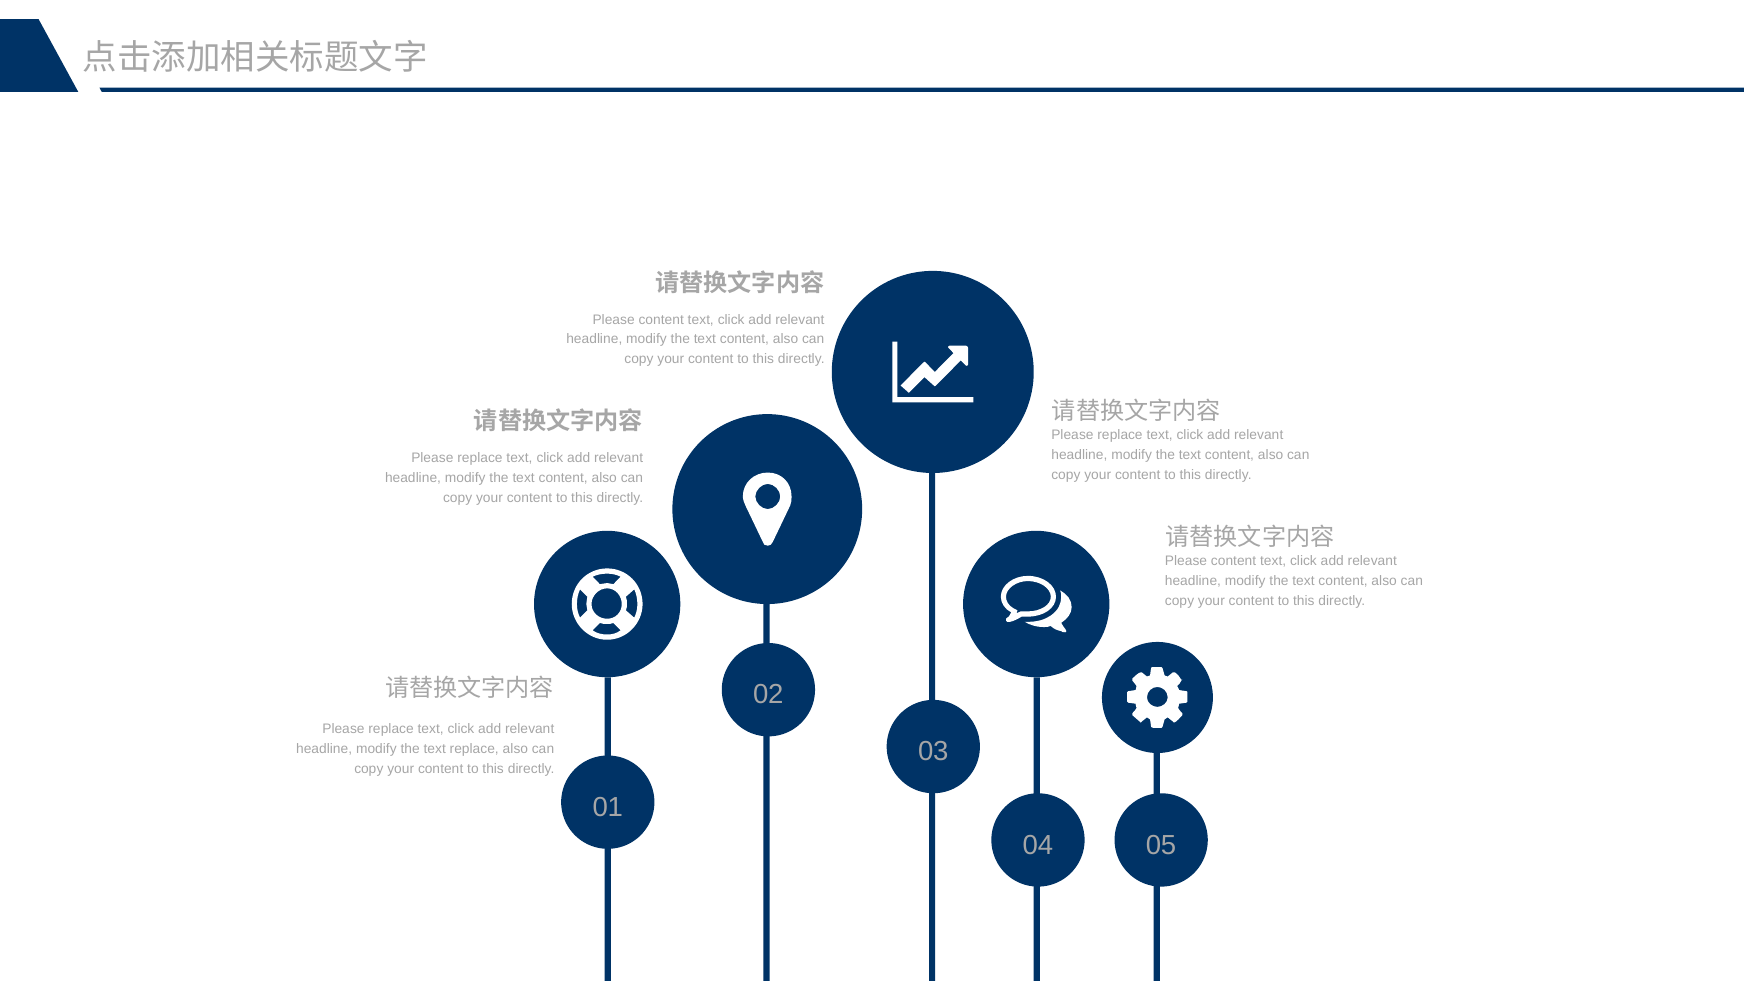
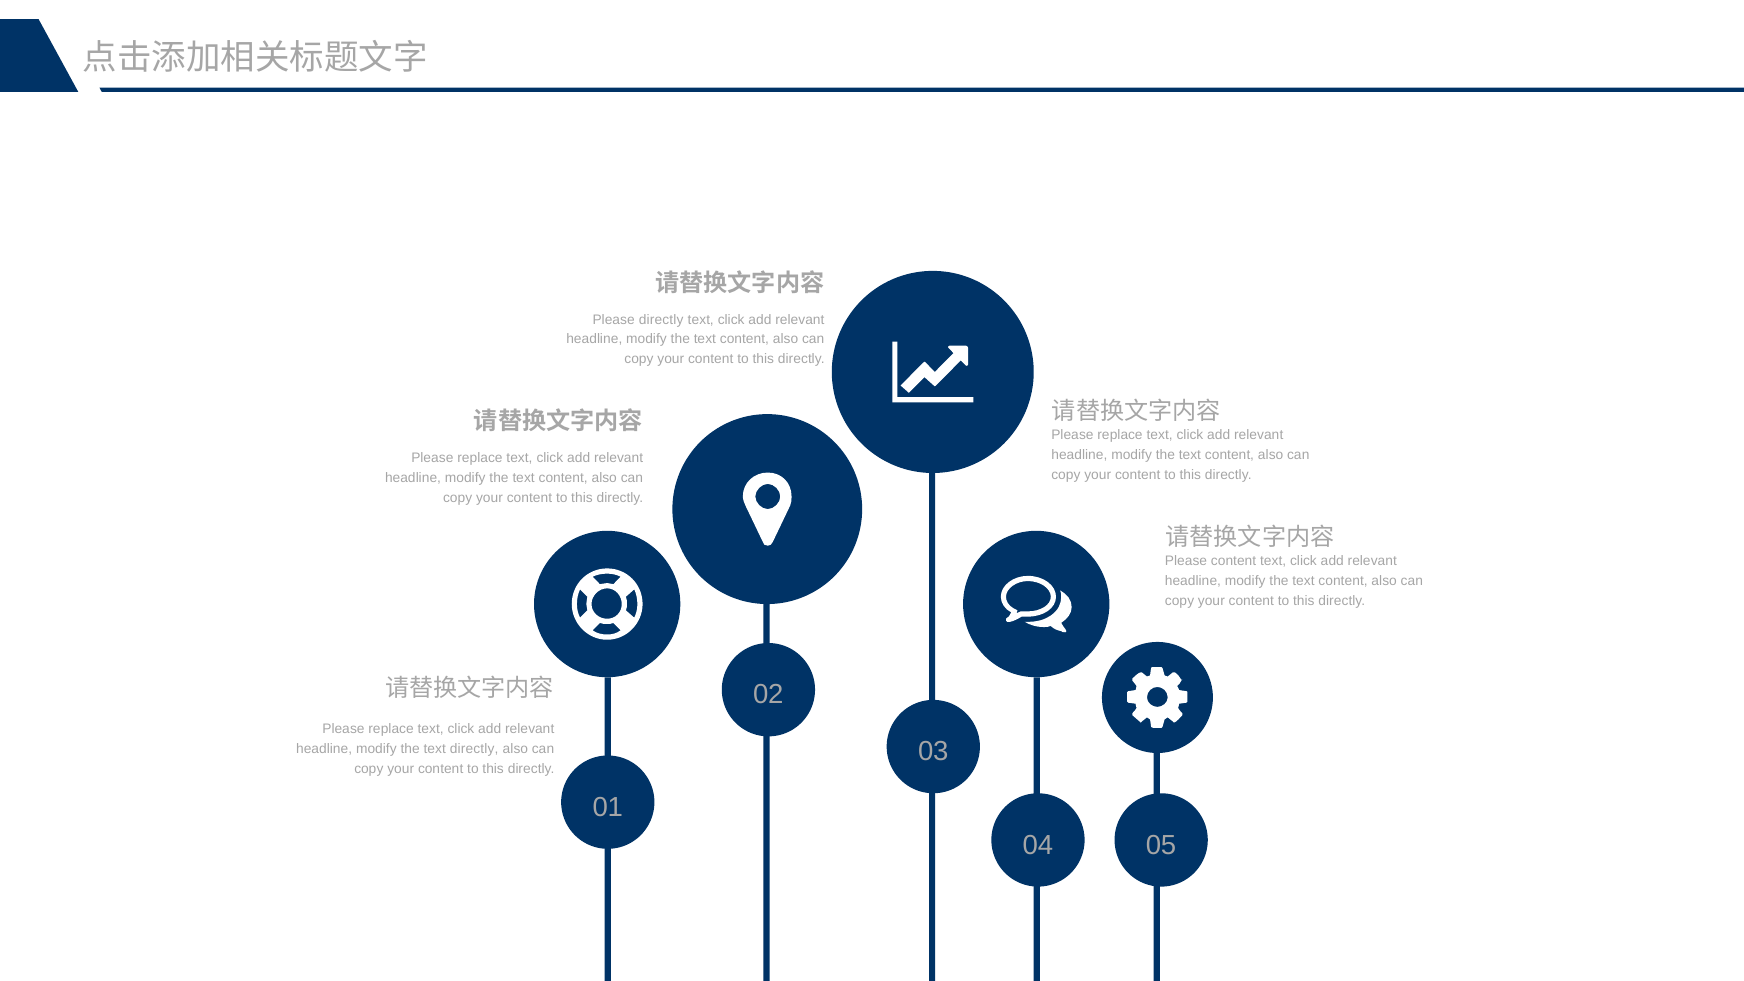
content at (661, 320): content -> directly
text replace: replace -> directly
